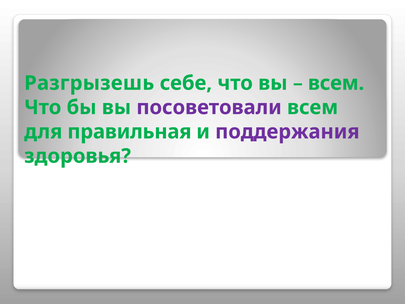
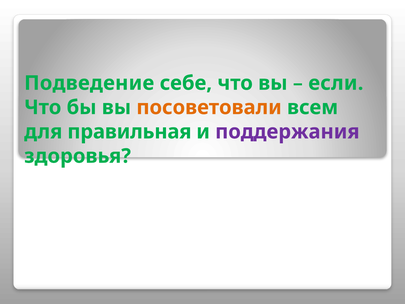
Разгрызешь: Разгрызешь -> Подведение
всем at (336, 83): всем -> если
посоветовали colour: purple -> orange
